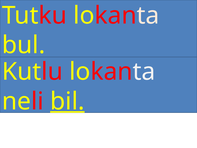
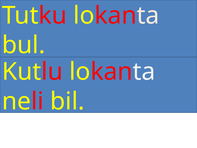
bil underline: present -> none
